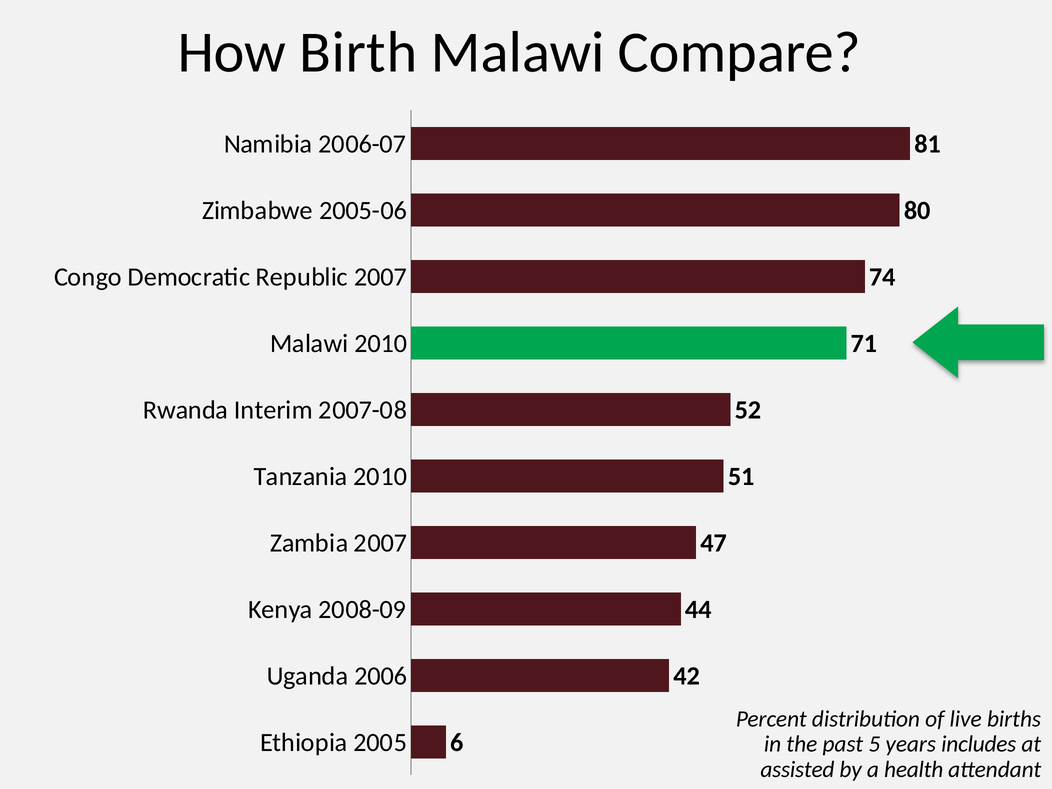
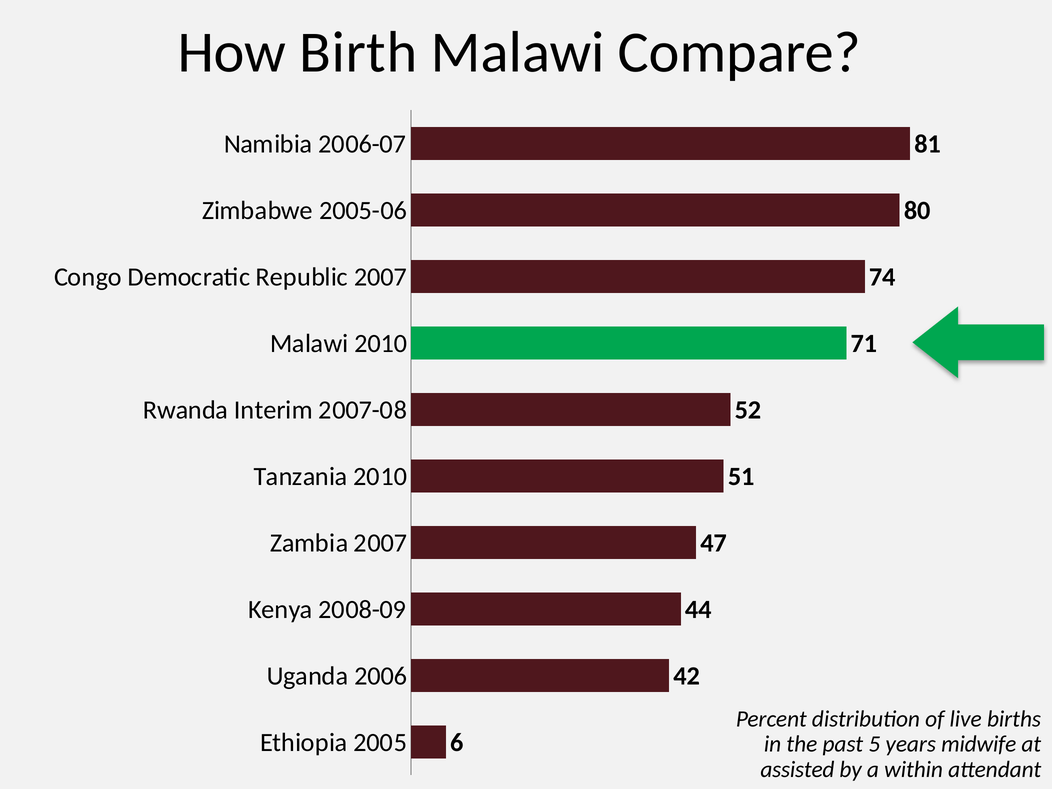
includes: includes -> midwife
health: health -> within
